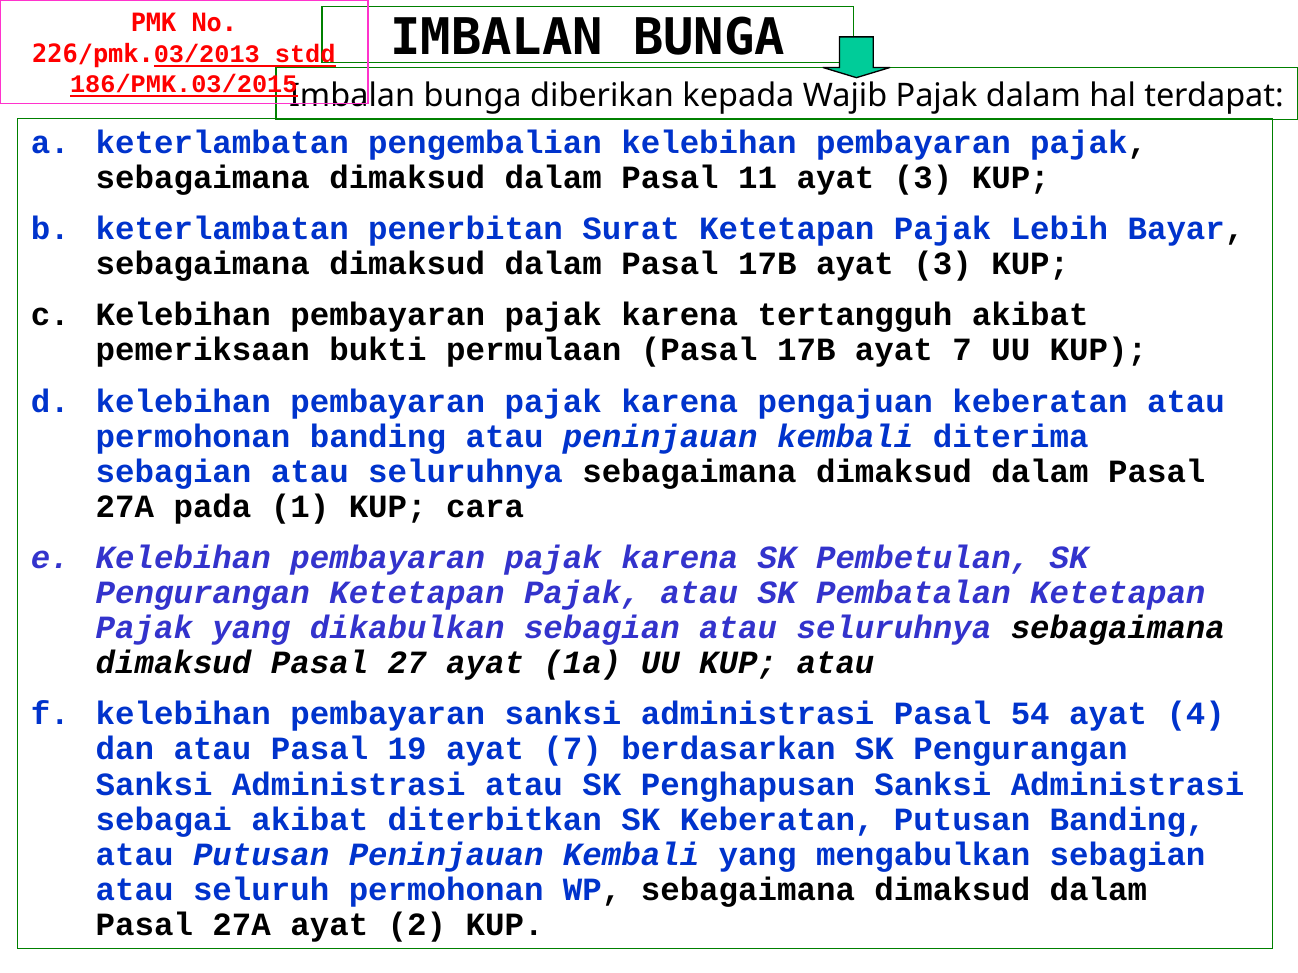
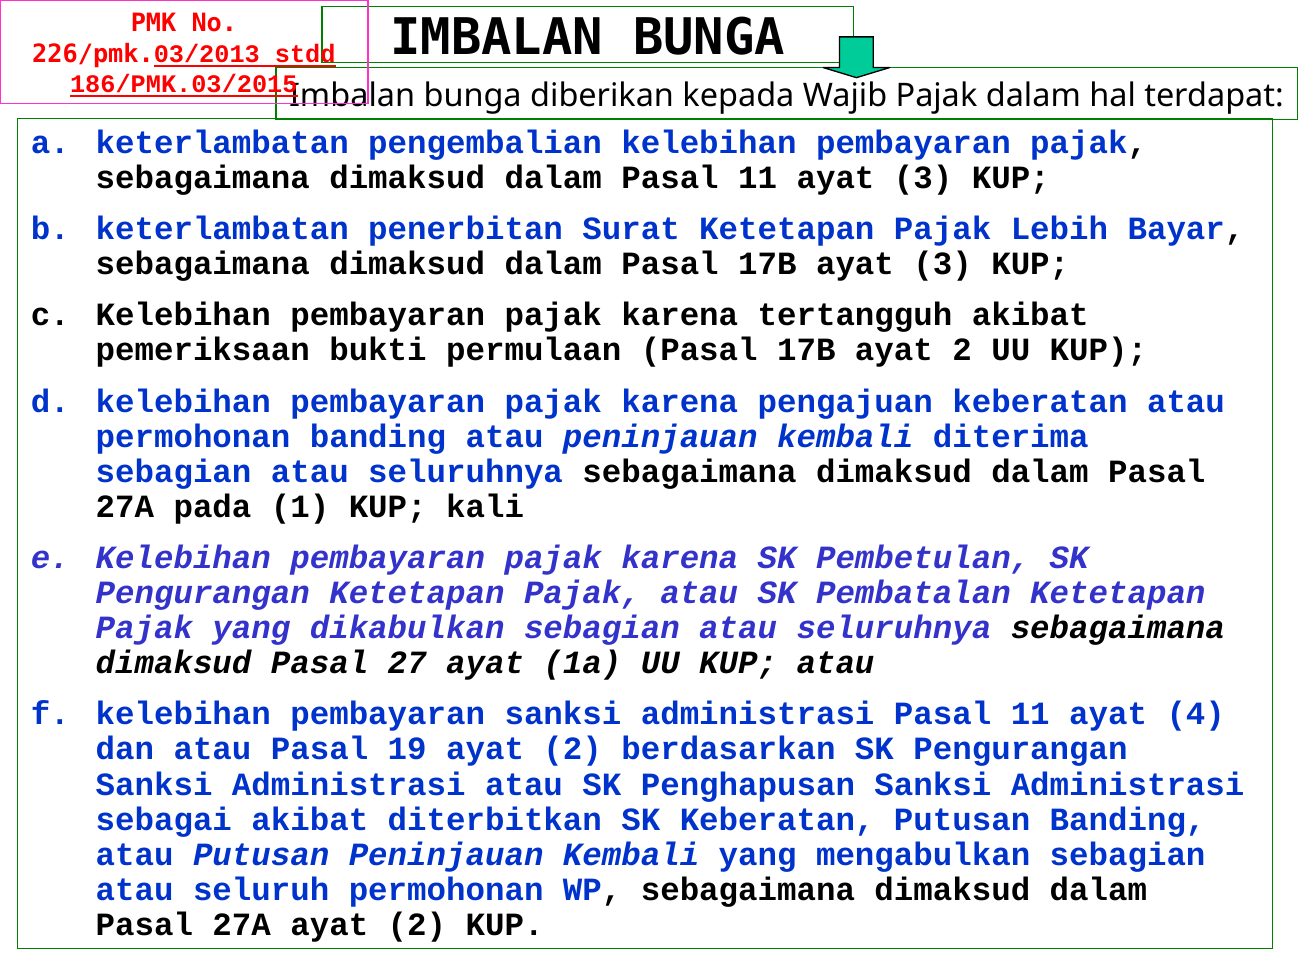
17B ayat 7: 7 -> 2
cara: cara -> kali
administrasi Pasal 54: 54 -> 11
19 ayat 7: 7 -> 2
